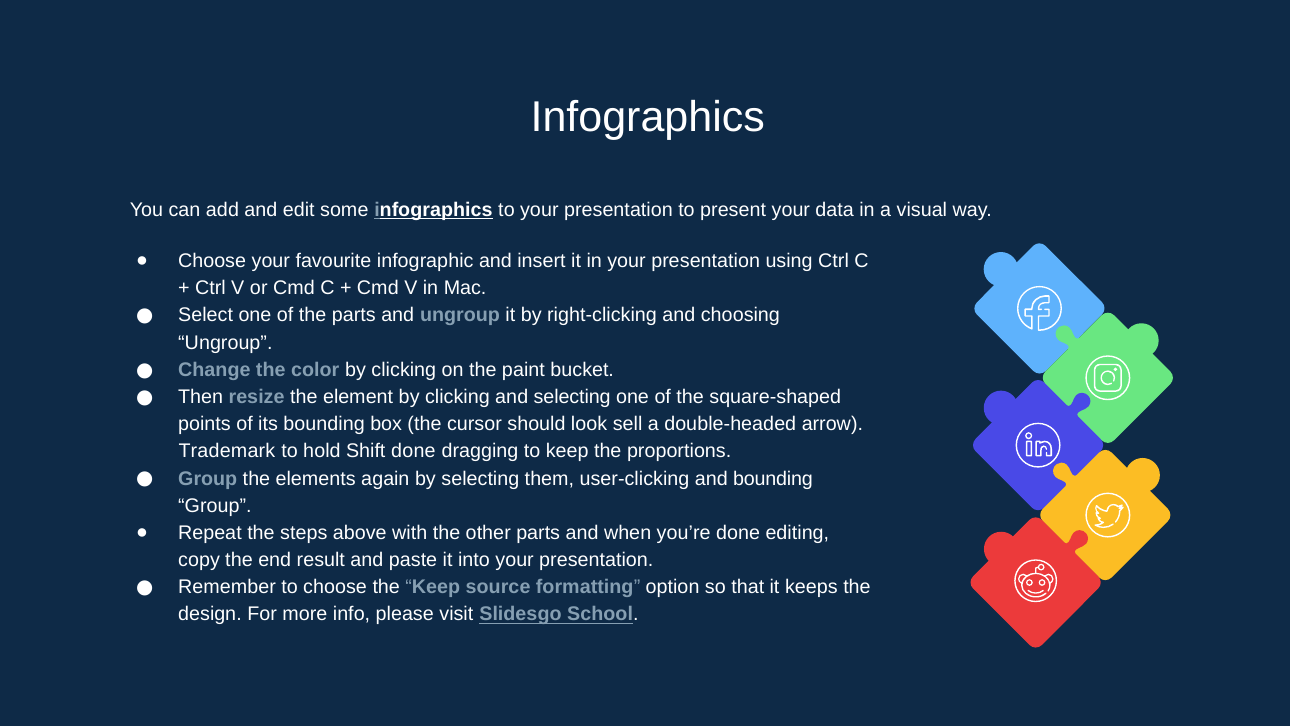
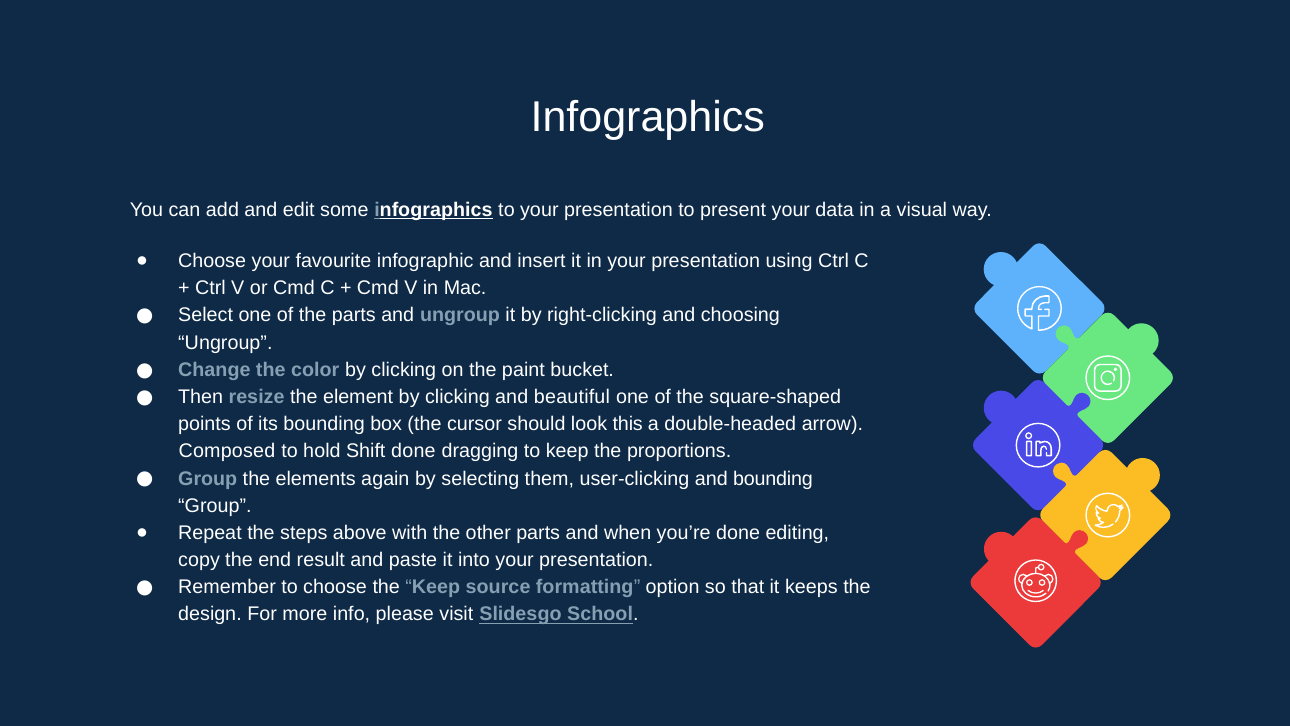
and selecting: selecting -> beautiful
sell: sell -> this
Trademark: Trademark -> Composed
